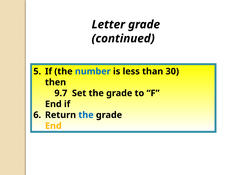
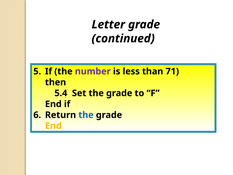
number colour: blue -> purple
30: 30 -> 71
9.7: 9.7 -> 5.4
